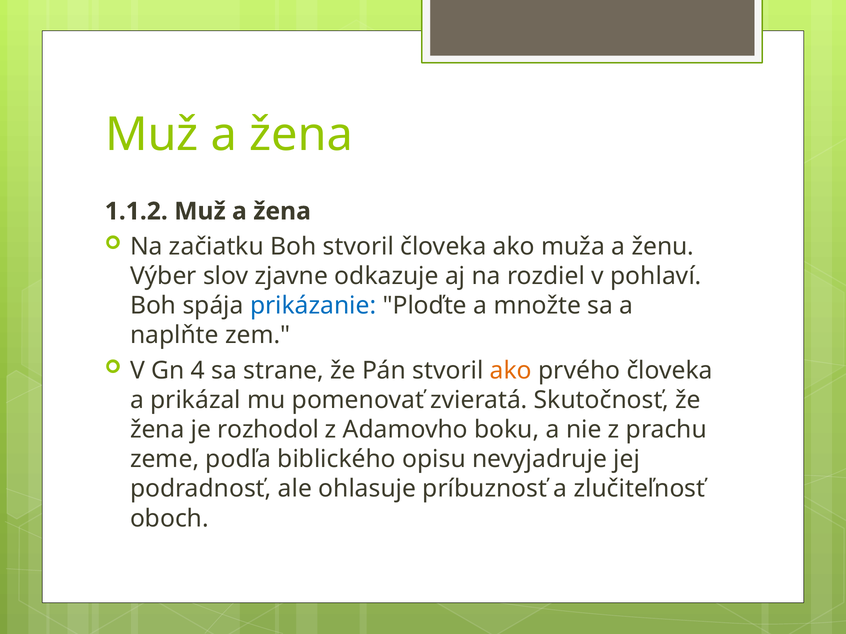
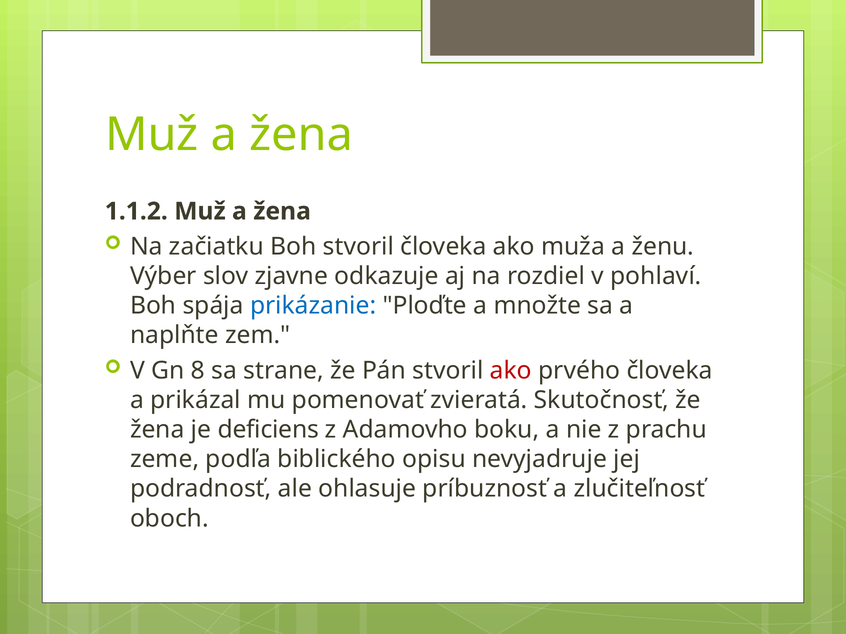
4: 4 -> 8
ako at (511, 371) colour: orange -> red
rozhodol: rozhodol -> deficiens
